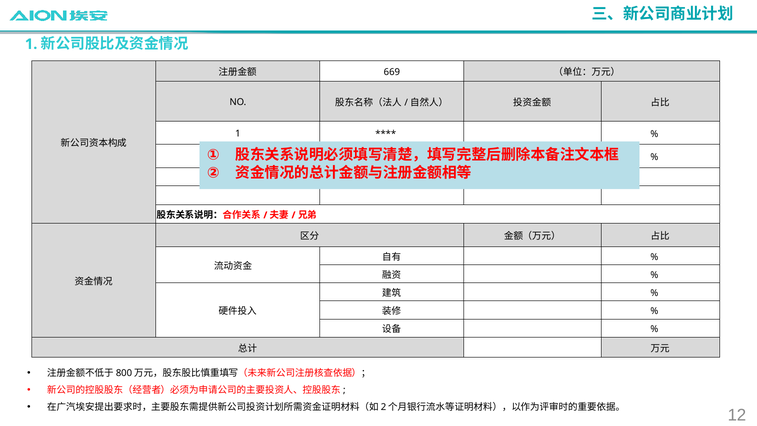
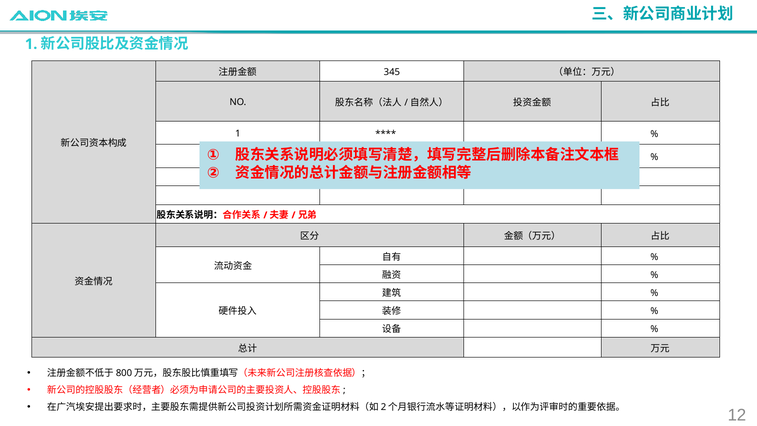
669: 669 -> 345
